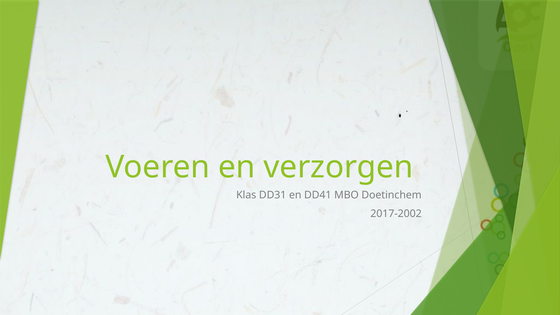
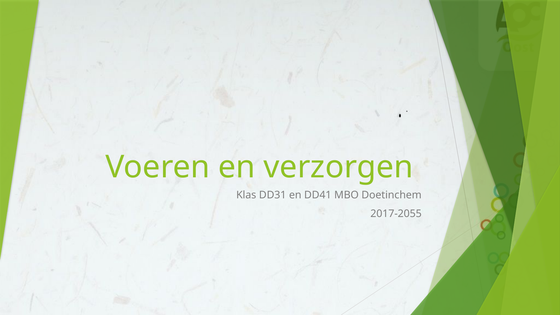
2017-2002: 2017-2002 -> 2017-2055
